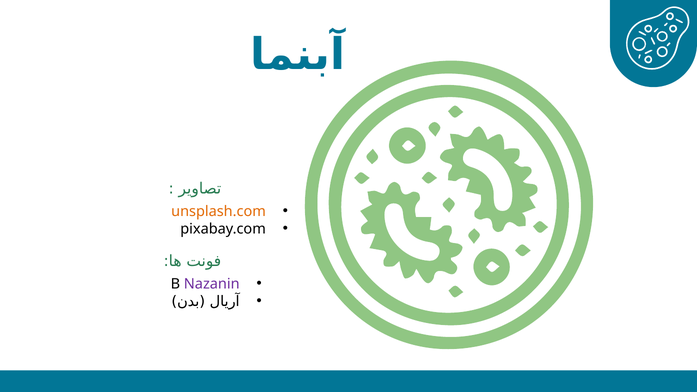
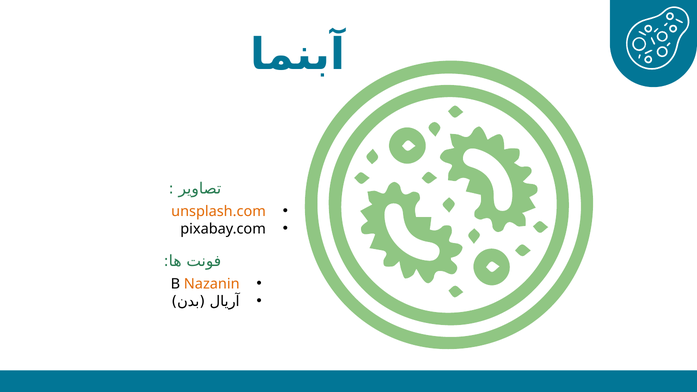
Nazanin colour: purple -> orange
